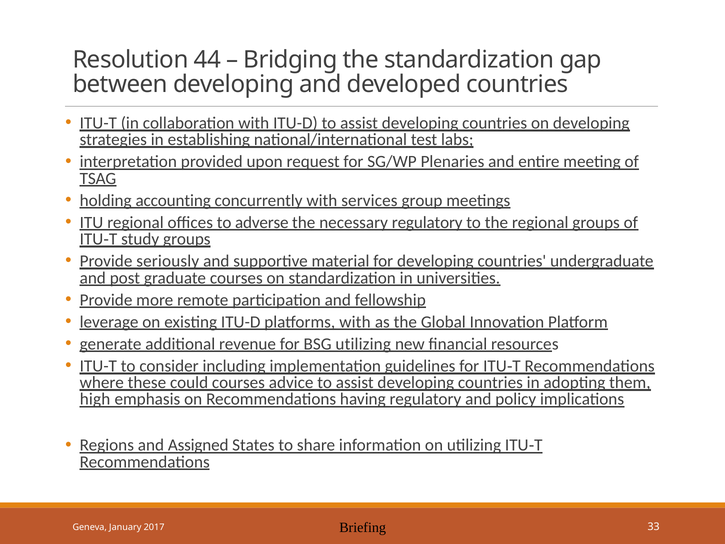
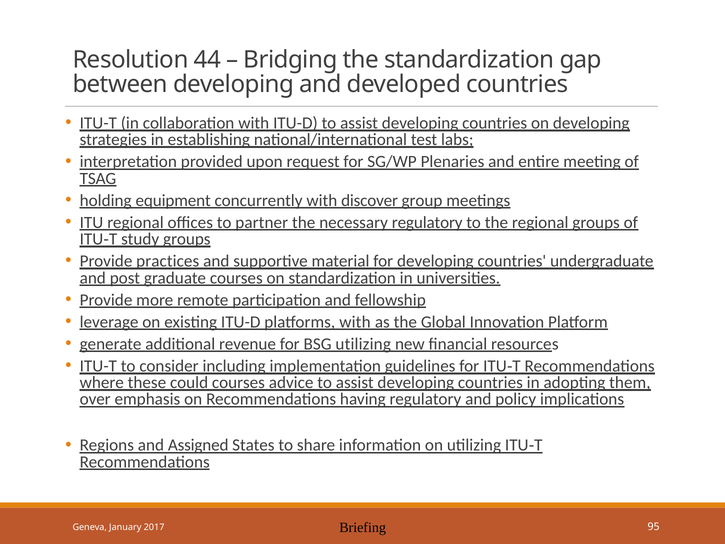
accounting: accounting -> equipment
services: services -> discover
adverse: adverse -> partner
seriously: seriously -> practices
high: high -> over
33: 33 -> 95
